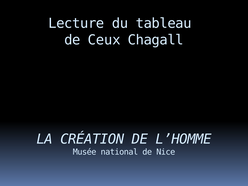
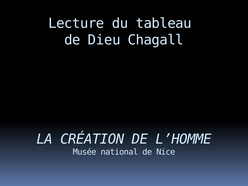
Ceux: Ceux -> Dieu
